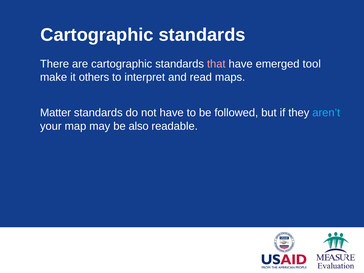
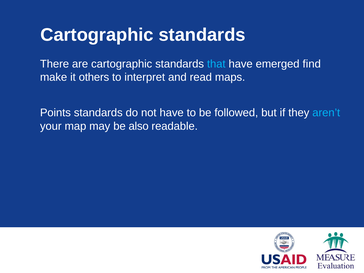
that colour: pink -> light blue
tool: tool -> find
Matter: Matter -> Points
